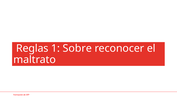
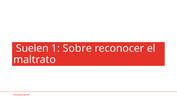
Reglas: Reglas -> Suelen
